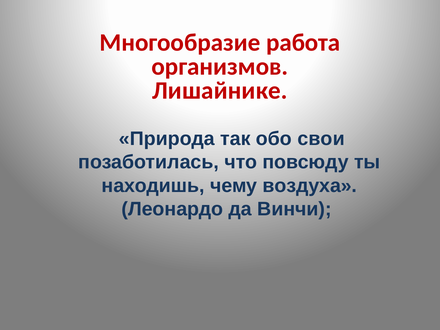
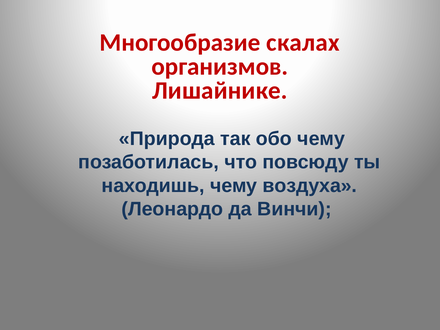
работа: работа -> скалах
обо свои: свои -> чему
